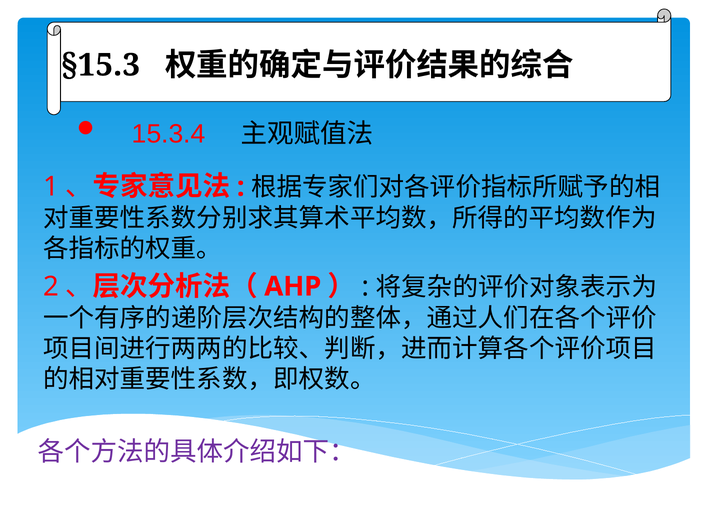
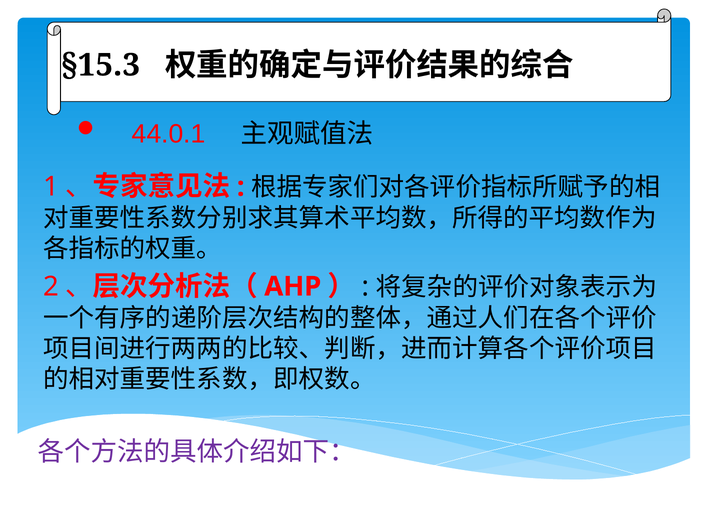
15.3.4: 15.3.4 -> 44.0.1
